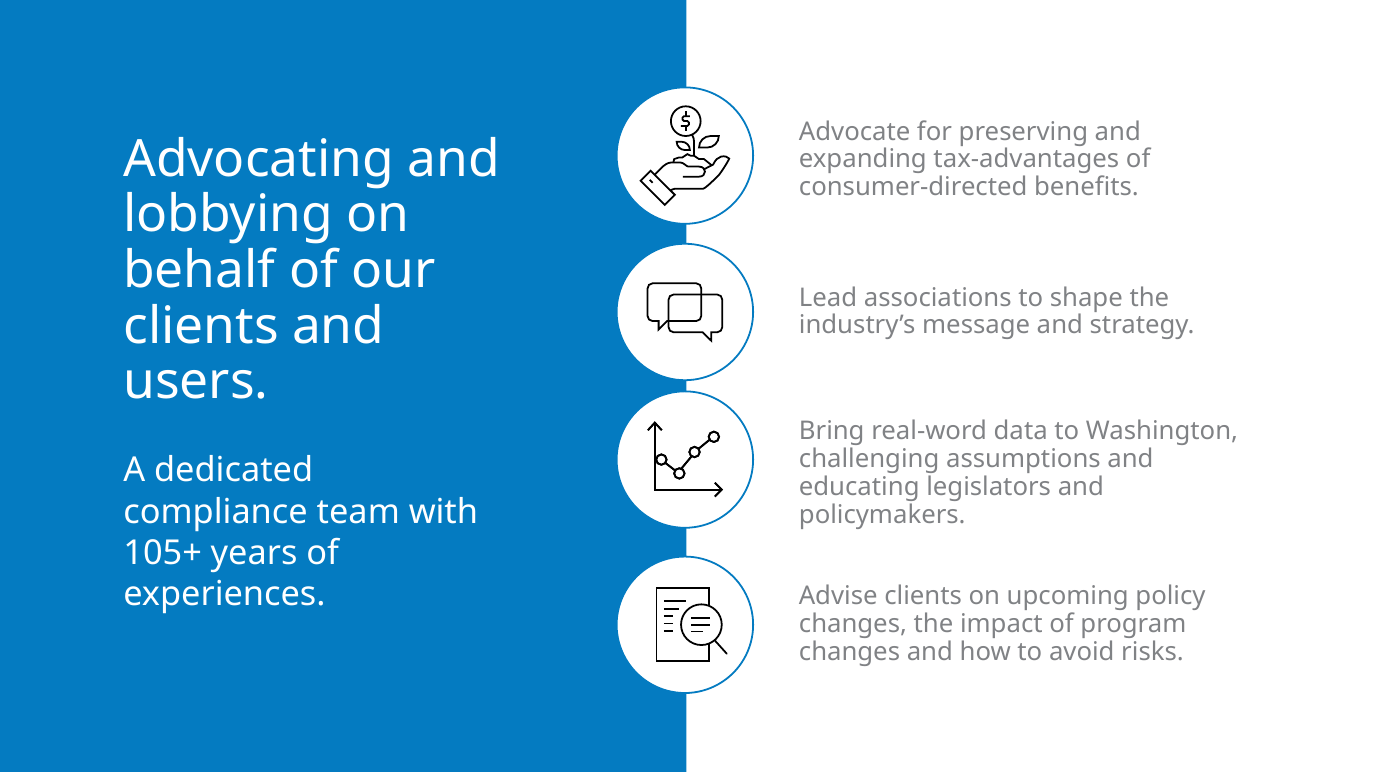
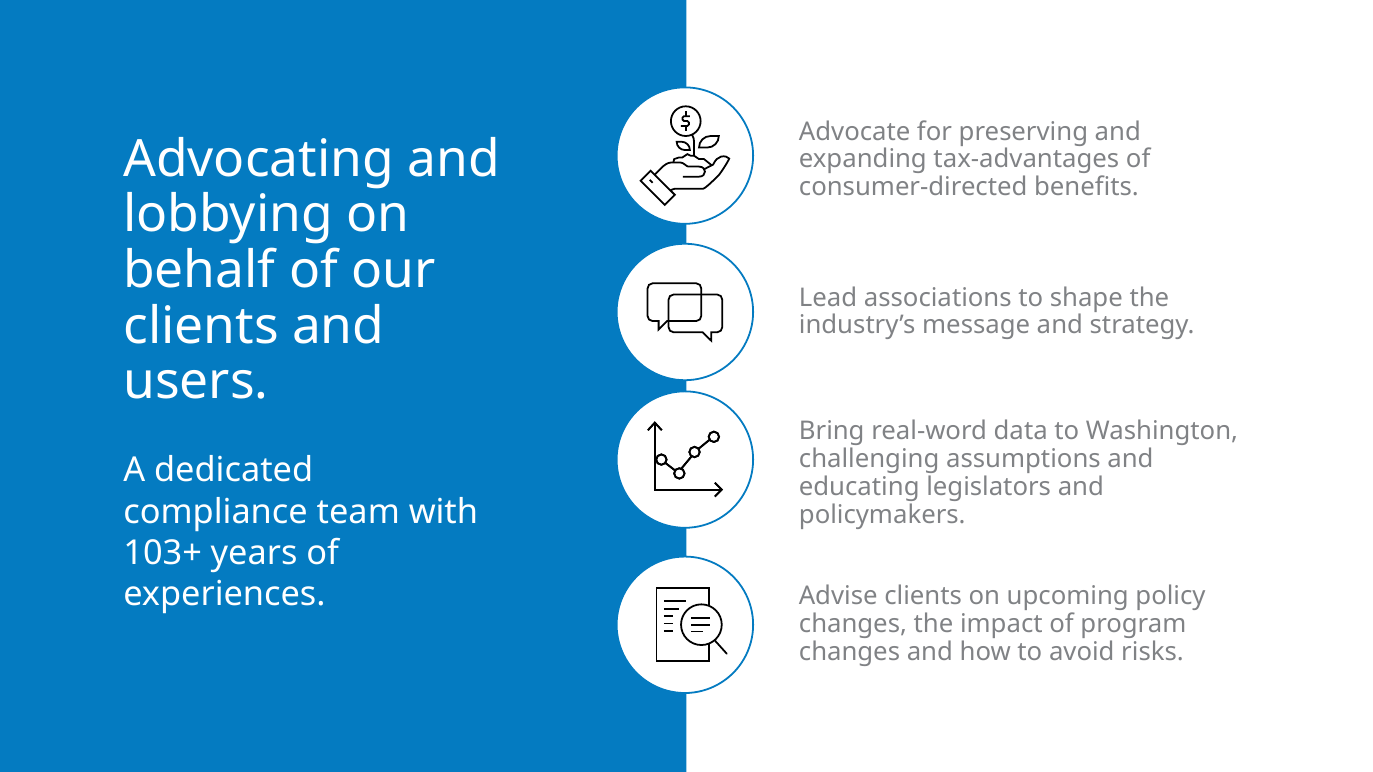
105+: 105+ -> 103+
